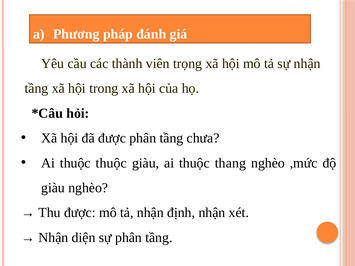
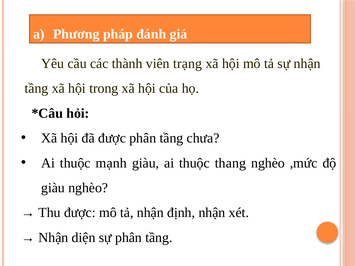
trọng: trọng -> trạng
thuộc thuộc: thuộc -> mạnh
